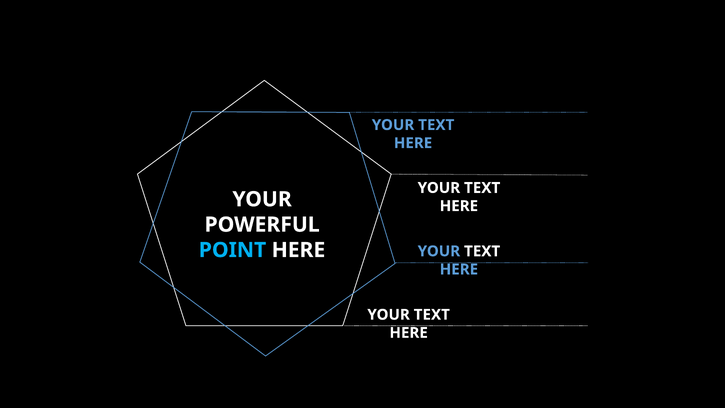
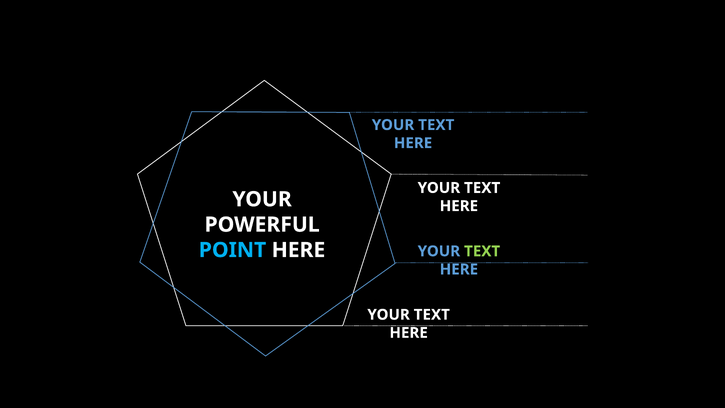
TEXT at (482, 251) colour: white -> light green
